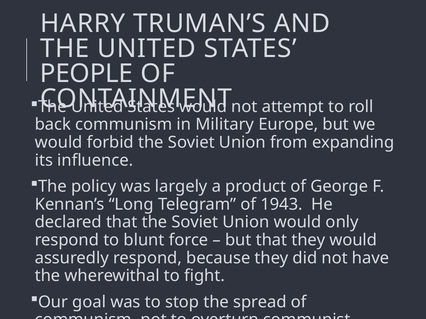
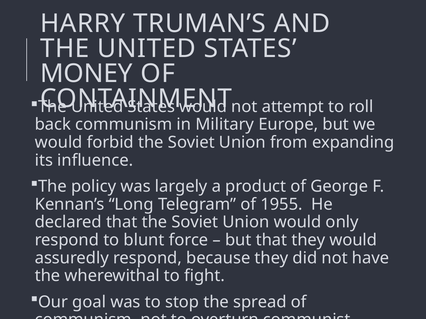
PEOPLE: PEOPLE -> MONEY
1943: 1943 -> 1955
